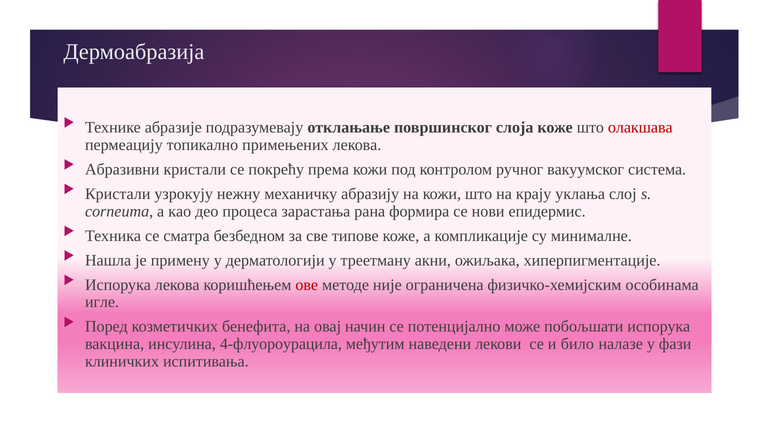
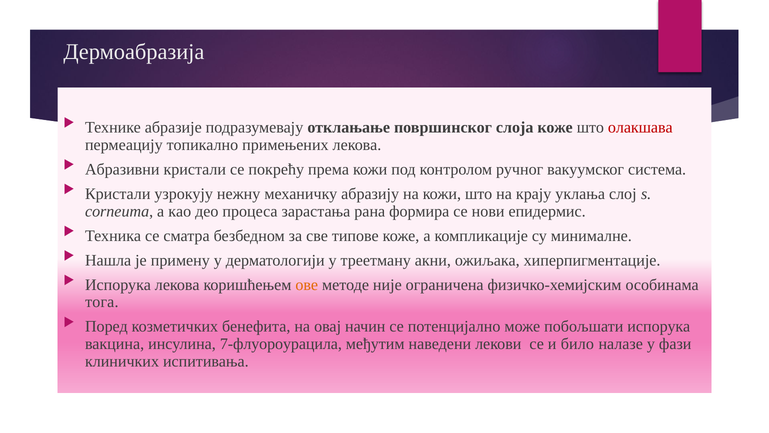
ове colour: red -> orange
игле: игле -> тога
4-флуороурацила: 4-флуороурацила -> 7-флуороурацила
